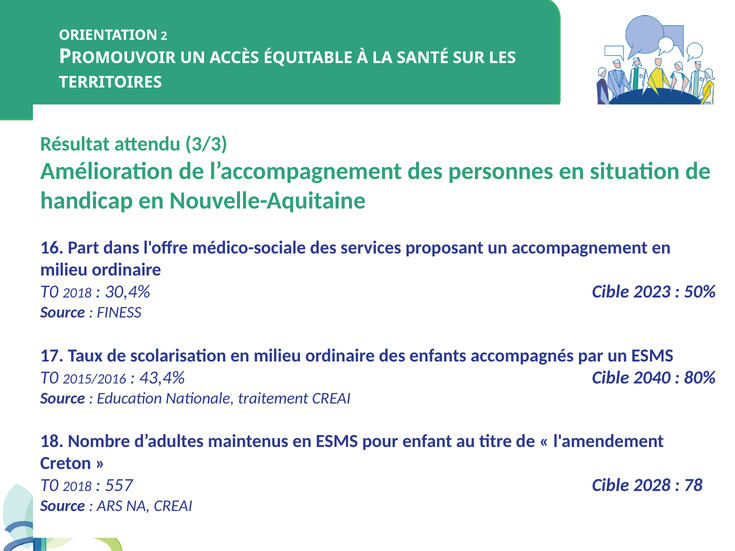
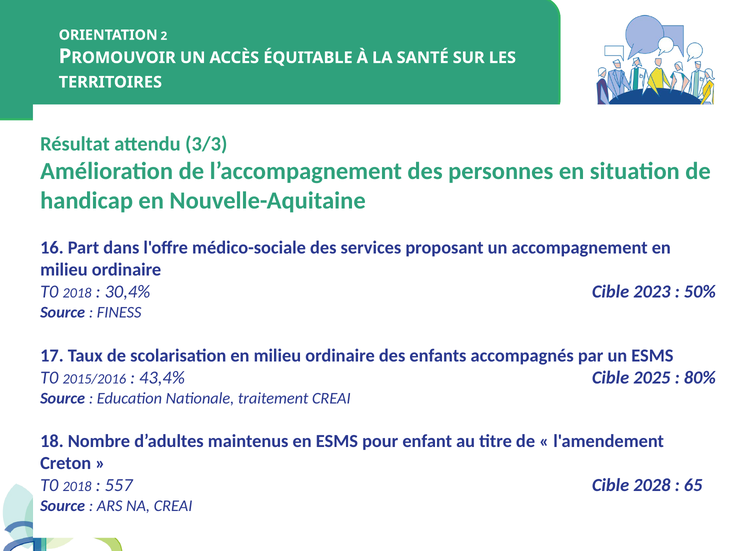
2040: 2040 -> 2025
78: 78 -> 65
